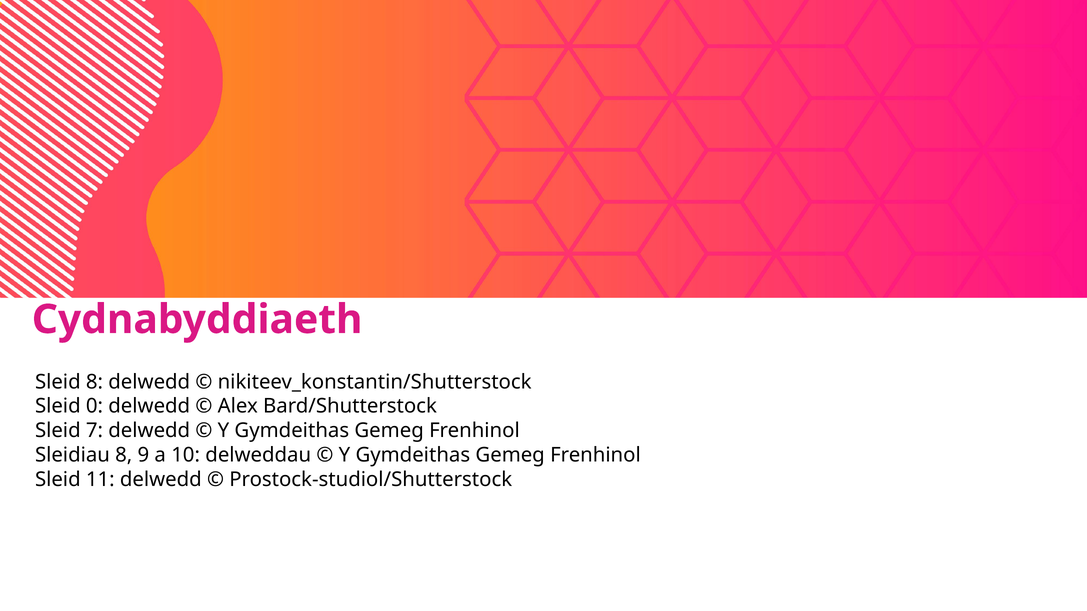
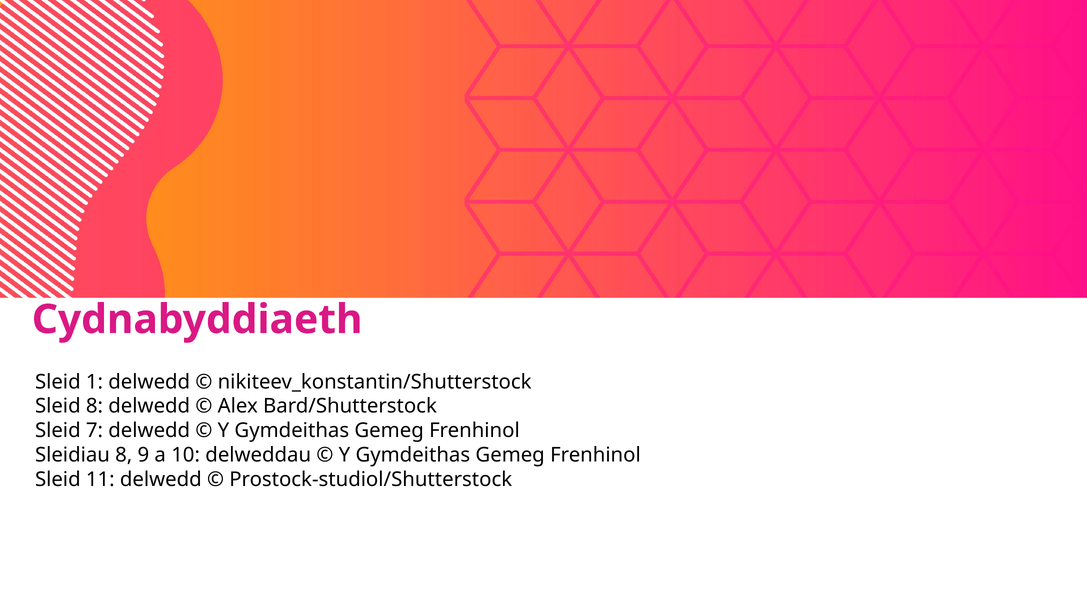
Sleid 8: 8 -> 1
Sleid 0: 0 -> 8
